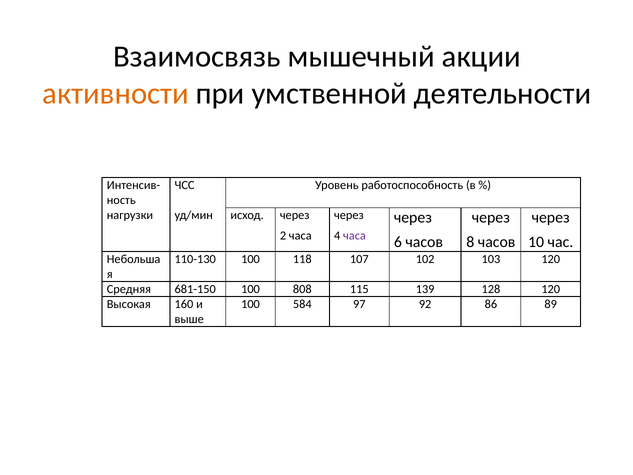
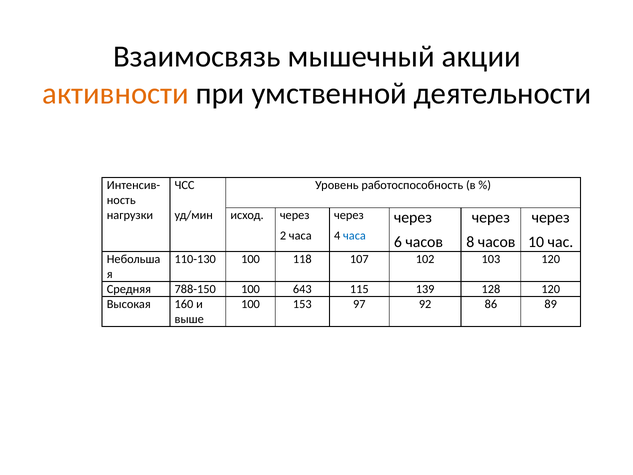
часа at (354, 235) colour: purple -> blue
681-150: 681-150 -> 788-150
808: 808 -> 643
584: 584 -> 153
